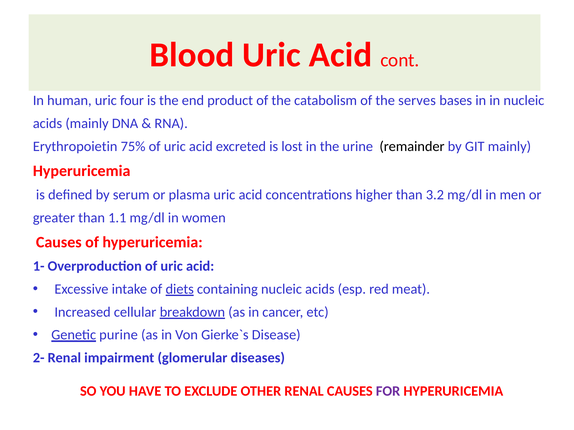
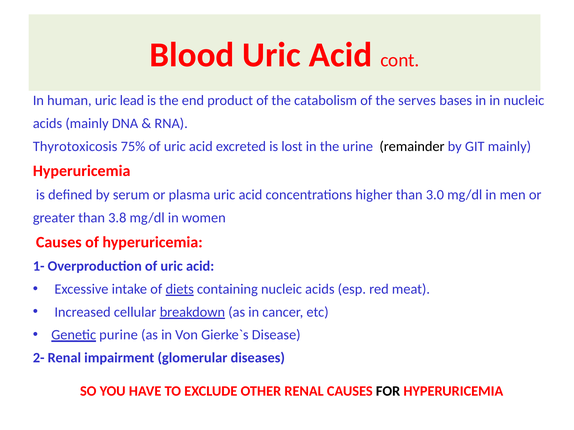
four: four -> lead
Erythropoietin: Erythropoietin -> Thyrotoxicosis
3.2: 3.2 -> 3.0
1.1: 1.1 -> 3.8
FOR colour: purple -> black
